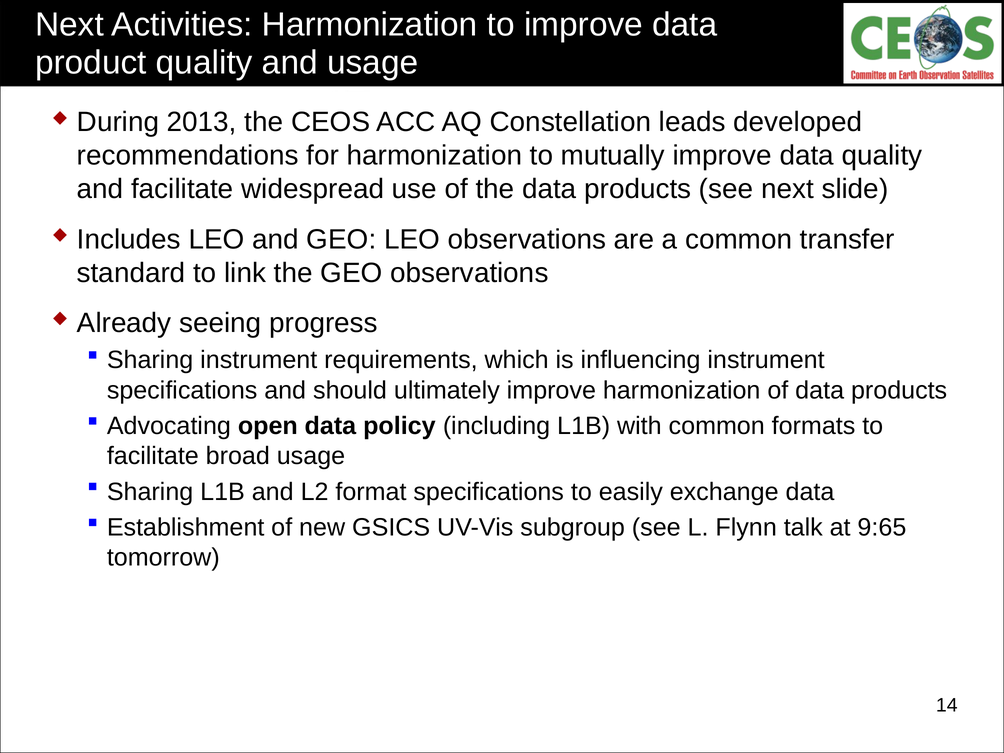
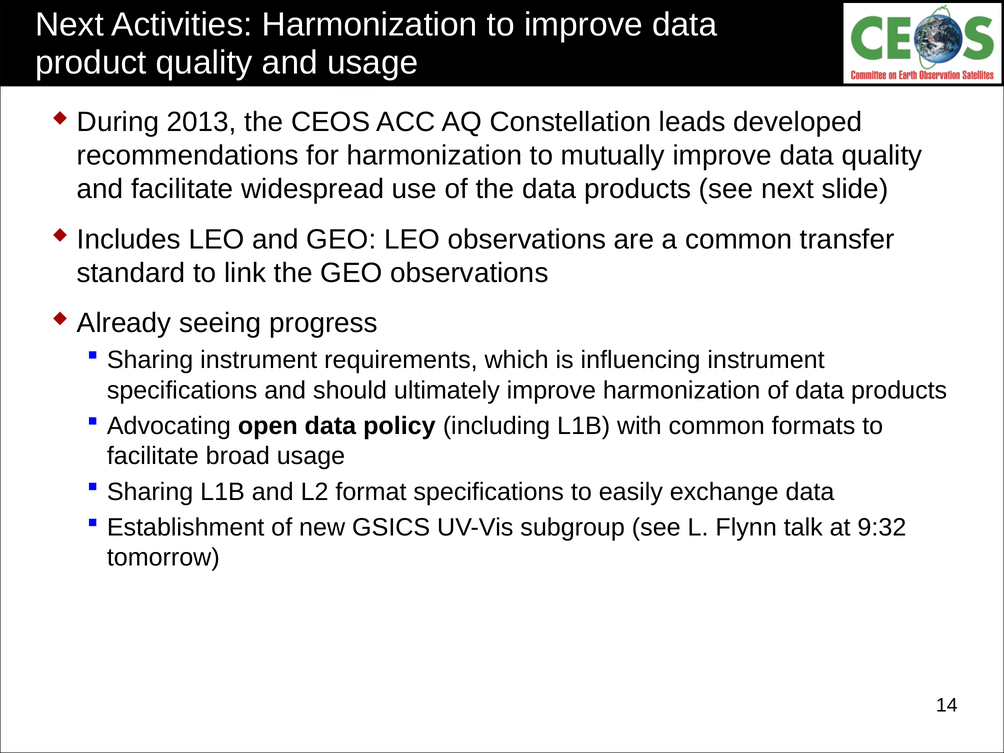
9:65: 9:65 -> 9:32
